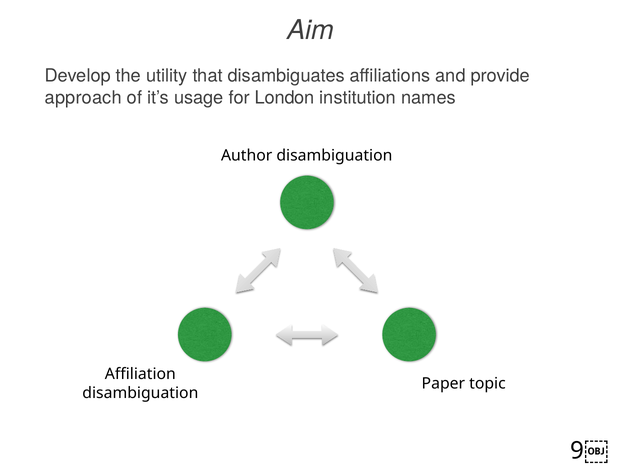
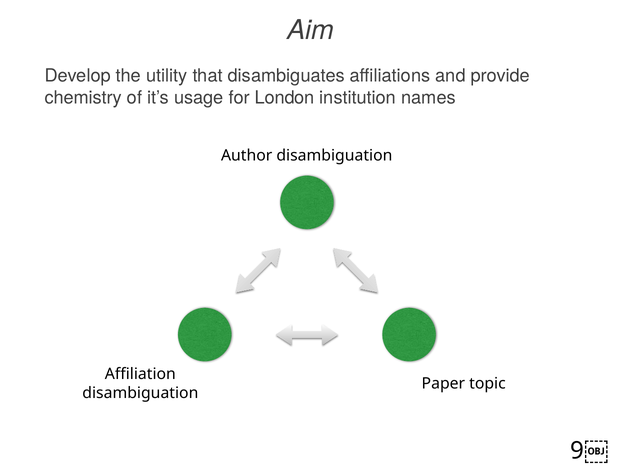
approach: approach -> chemistry
